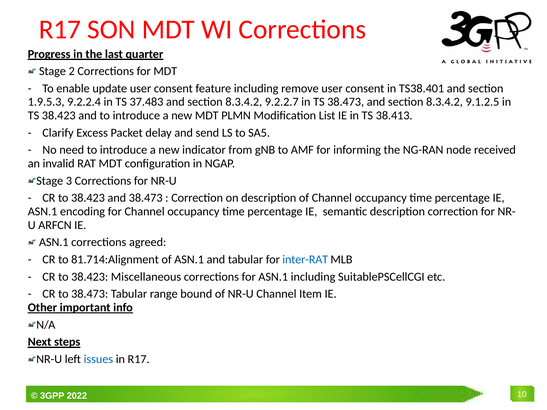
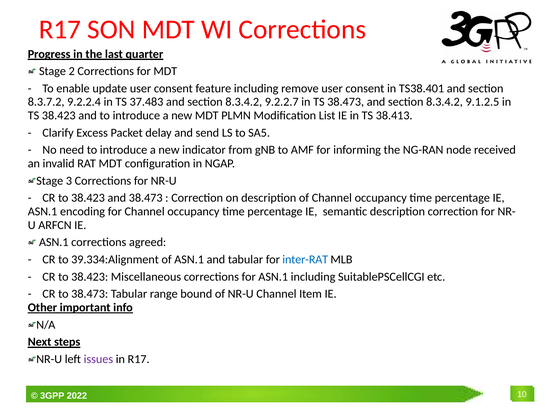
1.9.5.3: 1.9.5.3 -> 8.3.7.2
81.714:Alignment: 81.714:Alignment -> 39.334:Alignment
issues colour: blue -> purple
